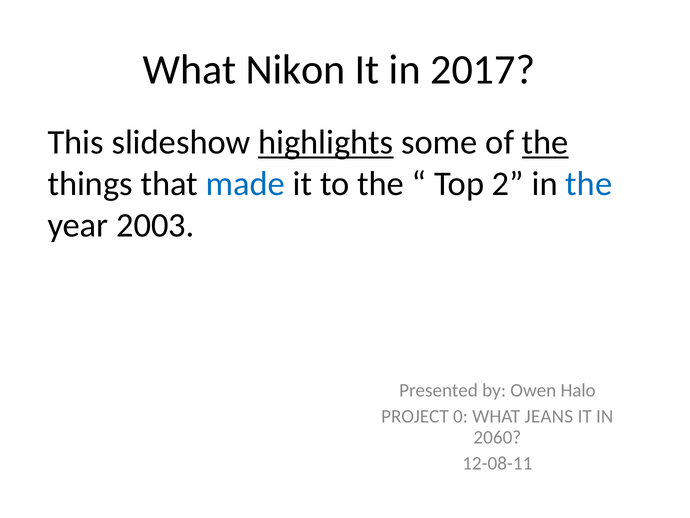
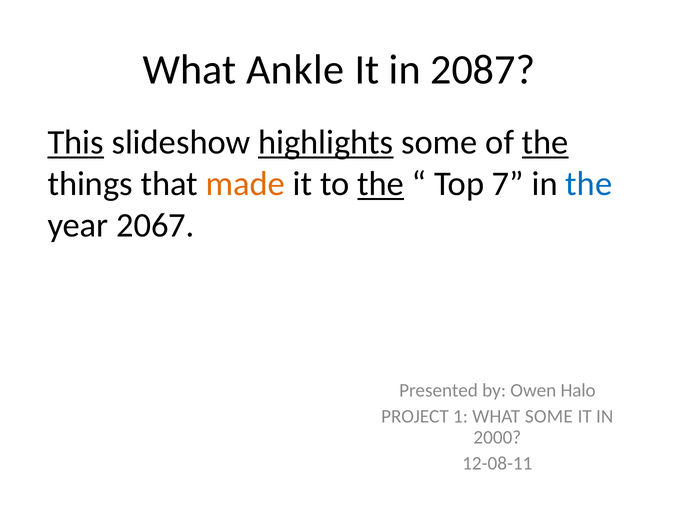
Nikon: Nikon -> Ankle
2017: 2017 -> 2087
This underline: none -> present
made colour: blue -> orange
the at (381, 184) underline: none -> present
2: 2 -> 7
2003: 2003 -> 2067
0: 0 -> 1
WHAT JEANS: JEANS -> SOME
2060: 2060 -> 2000
